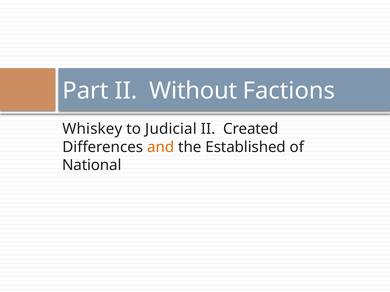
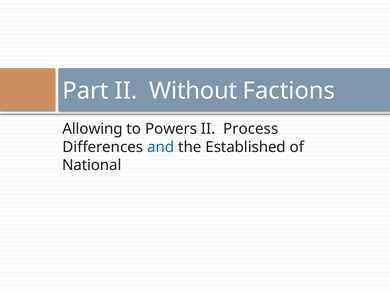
Whiskey: Whiskey -> Allowing
Judicial: Judicial -> Powers
Created: Created -> Process
and colour: orange -> blue
